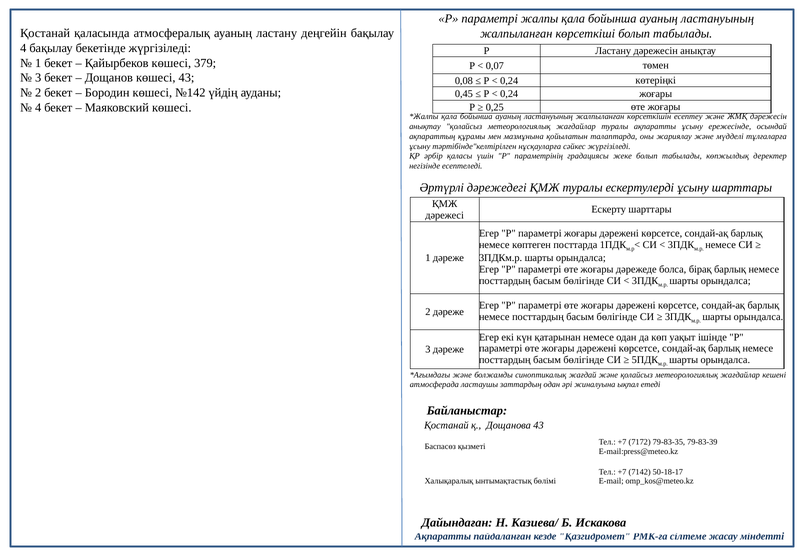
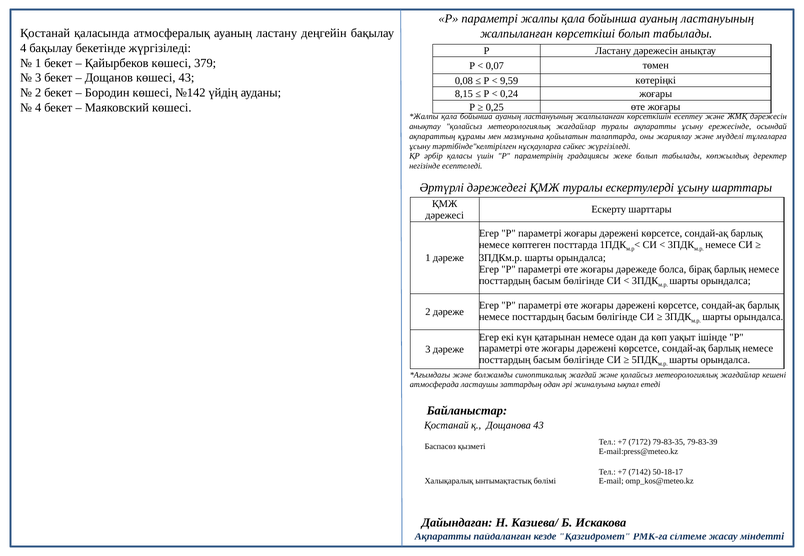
0,24 at (509, 81): 0,24 -> 9,59
0,45: 0,45 -> 8,15
